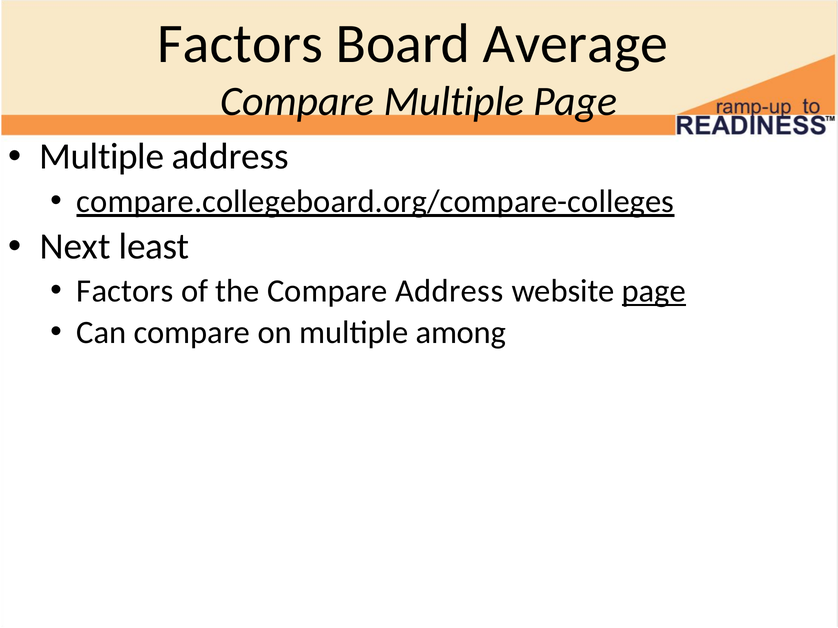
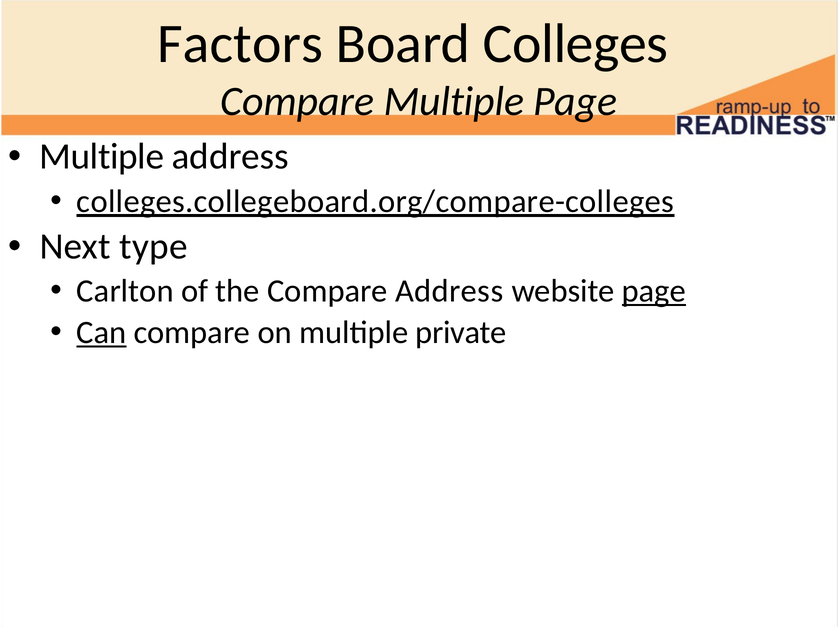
Average: Average -> Colleges
compare.collegeboard.org/compare-colleges: compare.collegeboard.org/compare-colleges -> colleges.collegeboard.org/compare-colleges
least: least -> type
Factors at (125, 291): Factors -> Carlton
Can underline: none -> present
among: among -> private
